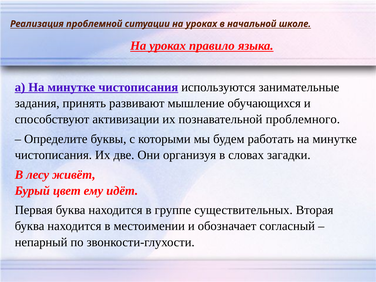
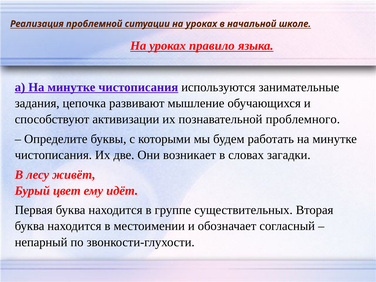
принять: принять -> цепочка
организуя: организуя -> возникает
